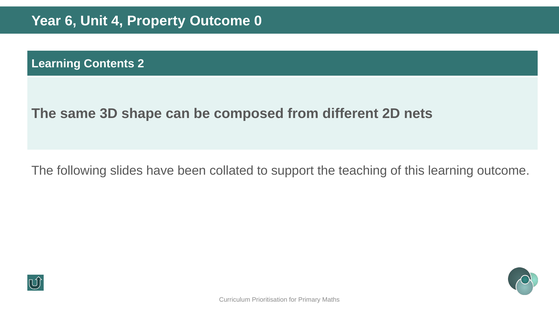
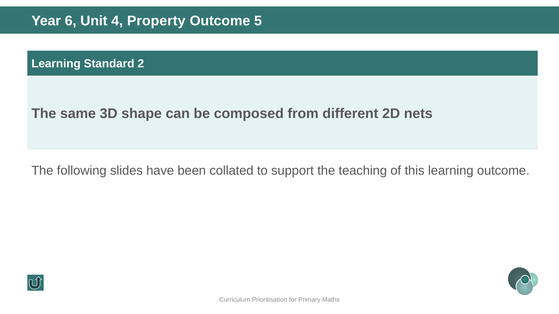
0: 0 -> 5
Contents: Contents -> Standard
